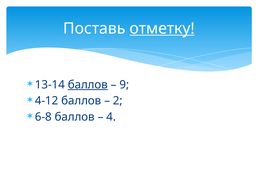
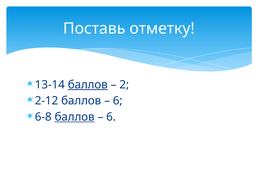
отметку underline: present -> none
9: 9 -> 2
4-12: 4-12 -> 2-12
2 at (118, 101): 2 -> 6
баллов at (75, 117) underline: none -> present
4 at (111, 117): 4 -> 6
